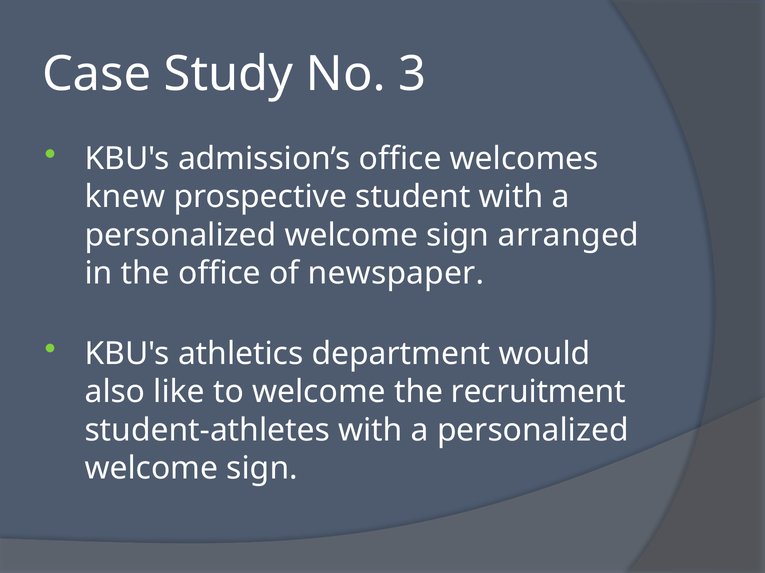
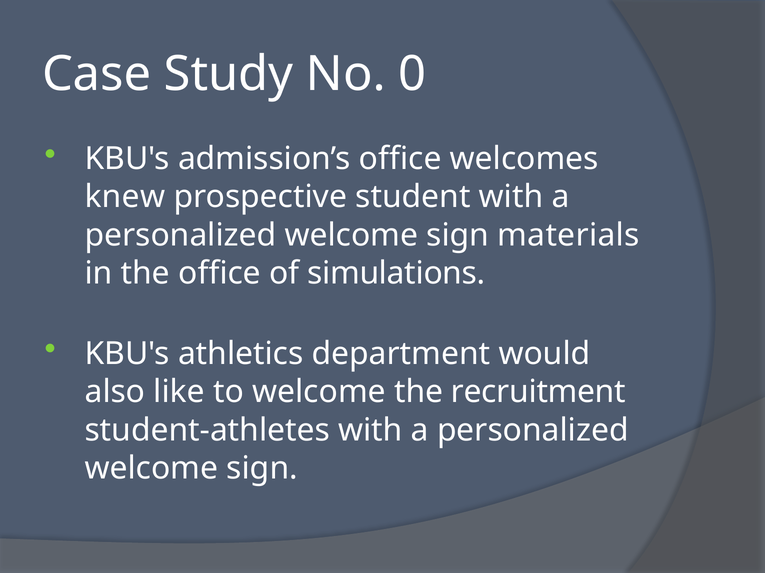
3: 3 -> 0
arranged: arranged -> materials
newspaper: newspaper -> simulations
